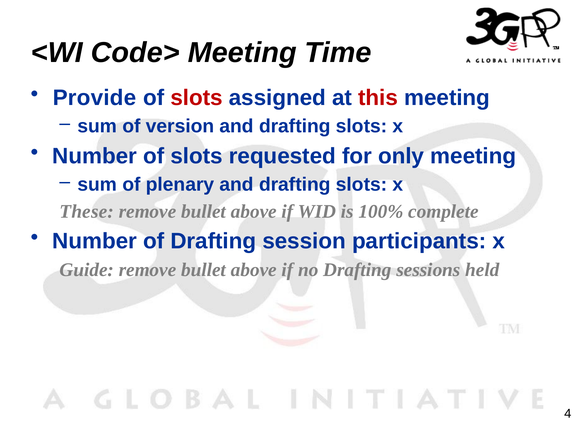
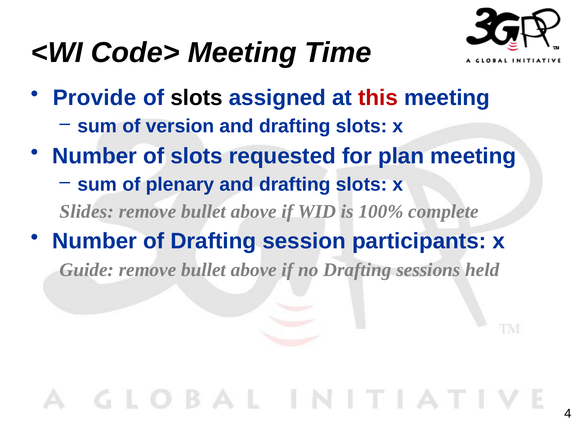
slots at (197, 98) colour: red -> black
only: only -> plan
These: These -> Slides
